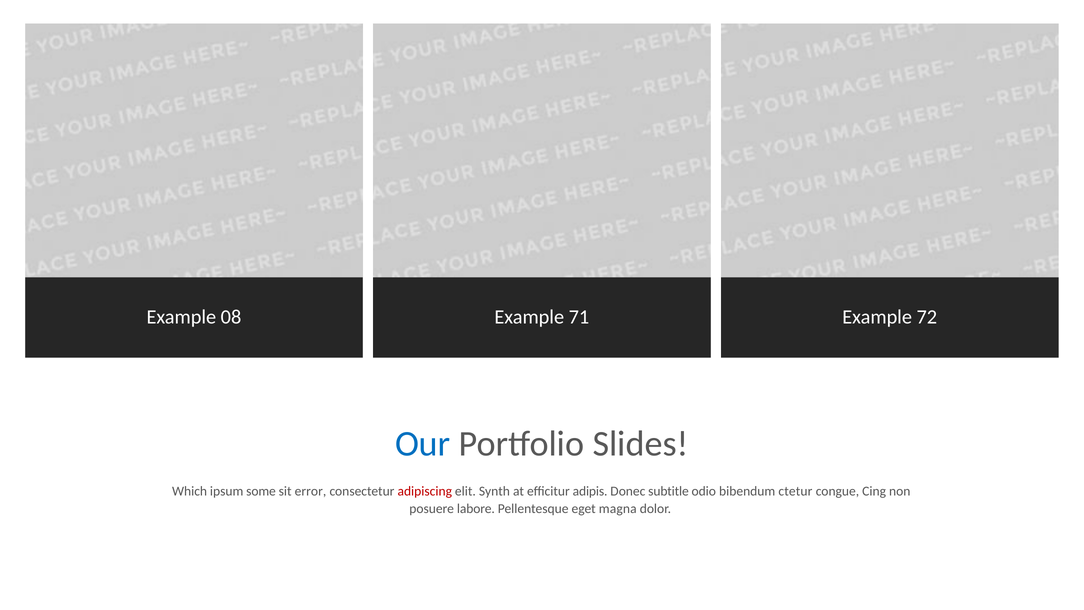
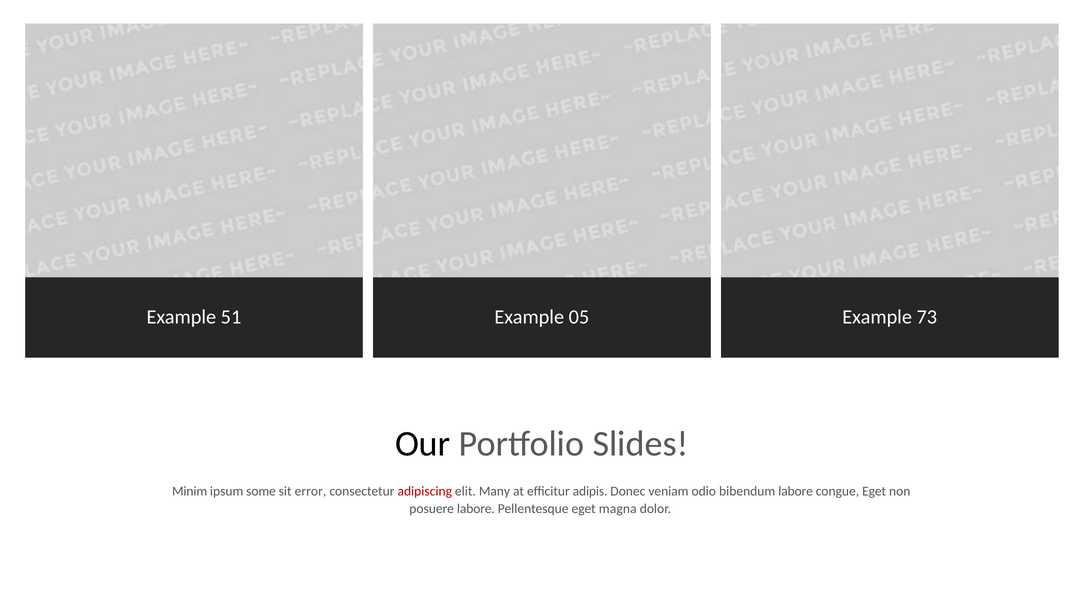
08: 08 -> 51
71: 71 -> 05
72: 72 -> 73
Our colour: blue -> black
Which: Which -> Minim
Synth: Synth -> Many
subtitle: subtitle -> veniam
bibendum ctetur: ctetur -> labore
congue Cing: Cing -> Eget
